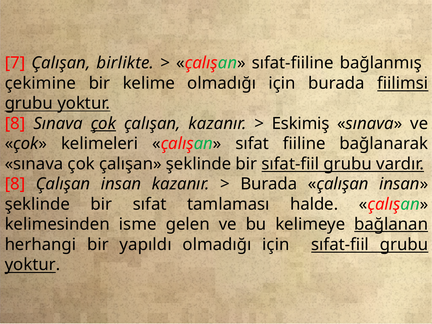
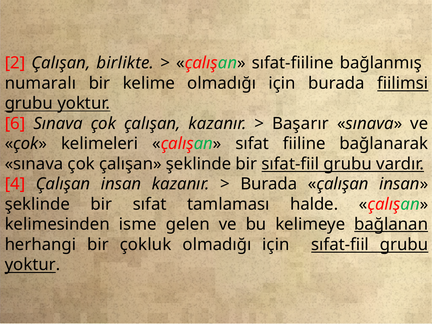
7: 7 -> 2
çekimine: çekimine -> numaralı
8 at (15, 123): 8 -> 6
çok at (103, 123) underline: present -> none
Eskimiş: Eskimiş -> Başarır
8 at (15, 184): 8 -> 4
yapıldı: yapıldı -> çokluk
